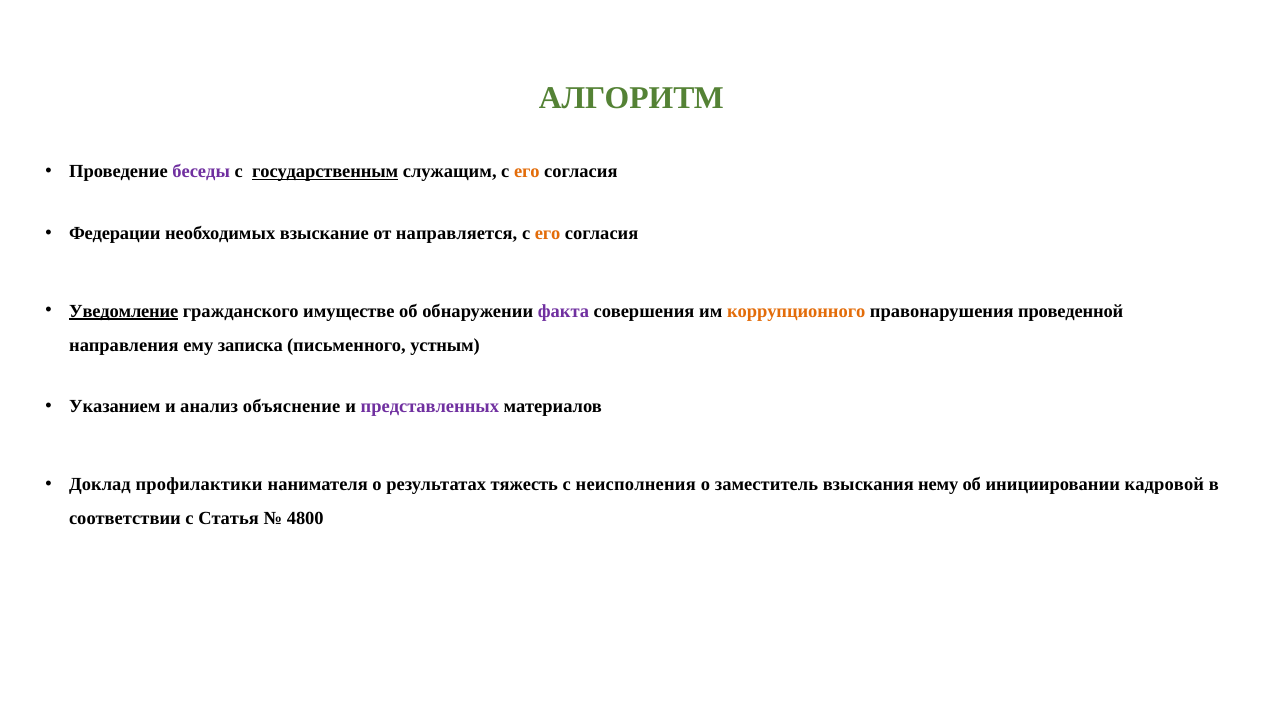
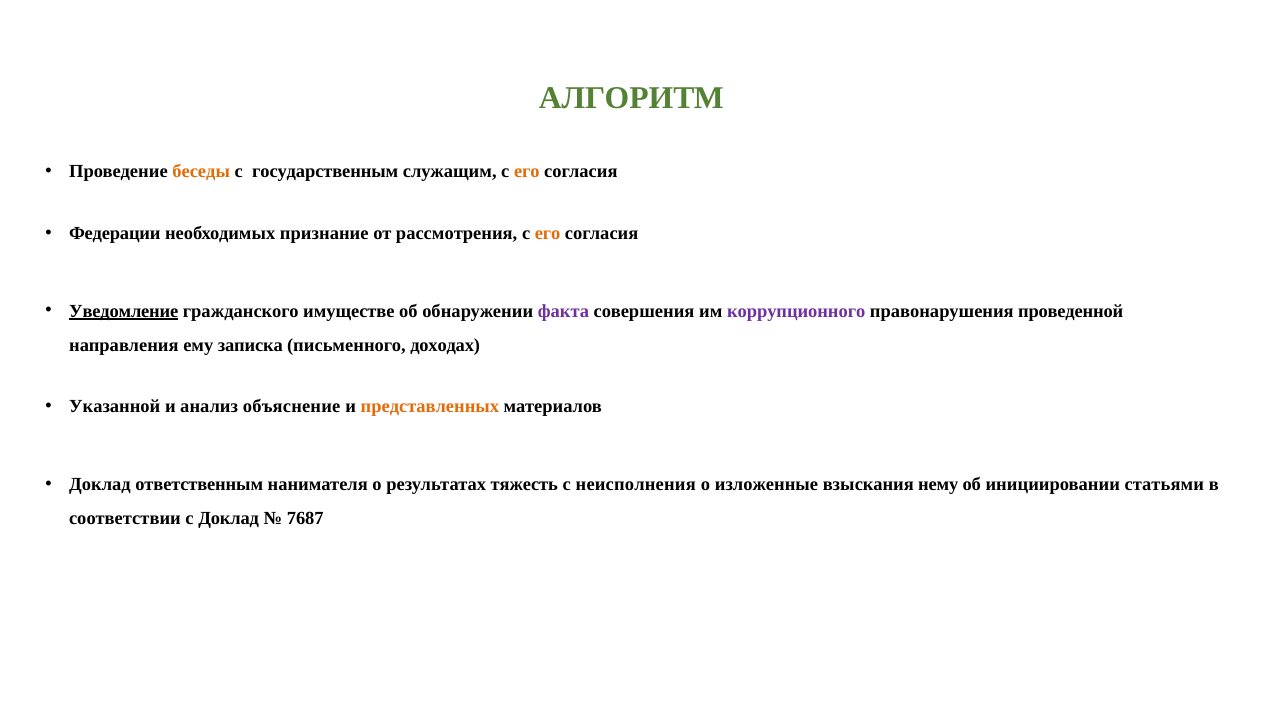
беседы colour: purple -> orange
государственным underline: present -> none
взыскание: взыскание -> признание
направляется: направляется -> рассмотрения
коррупционного colour: orange -> purple
устным: устным -> доходах
Указанием: Указанием -> Указанной
представленных colour: purple -> orange
профилактики: профилактики -> ответственным
заместитель: заместитель -> изложенные
кадровой: кадровой -> статьями
с Статья: Статья -> Доклад
4800: 4800 -> 7687
